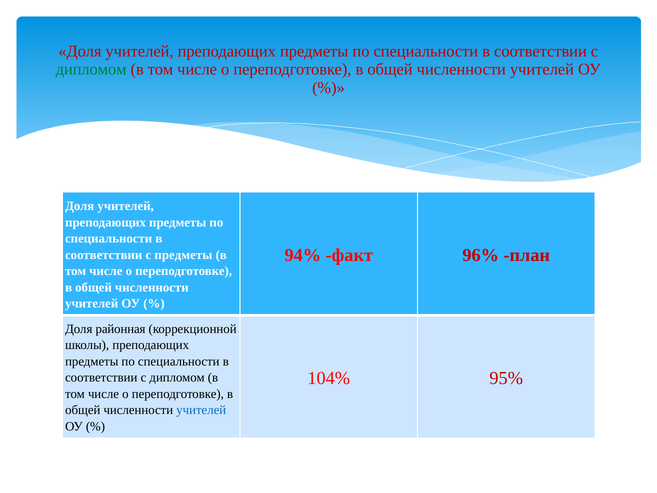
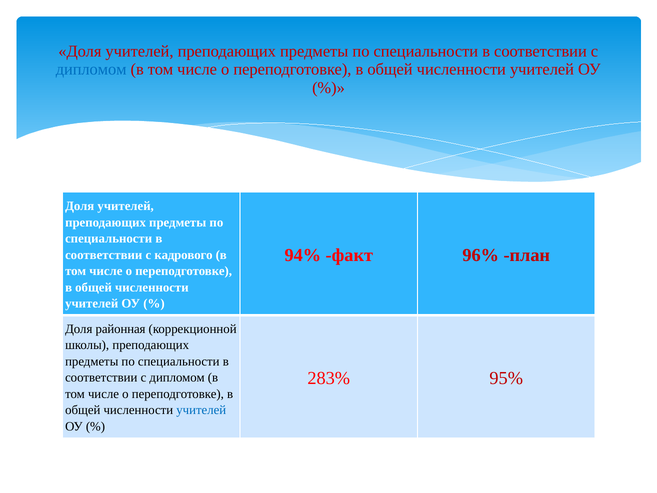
дипломом at (91, 69) colour: green -> blue
с предметы: предметы -> кадрового
104%: 104% -> 283%
